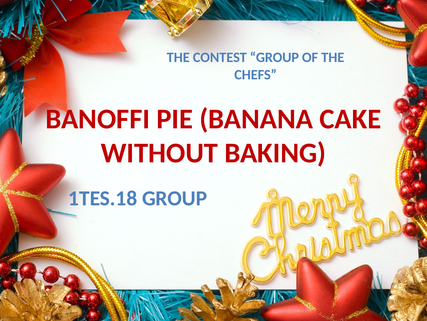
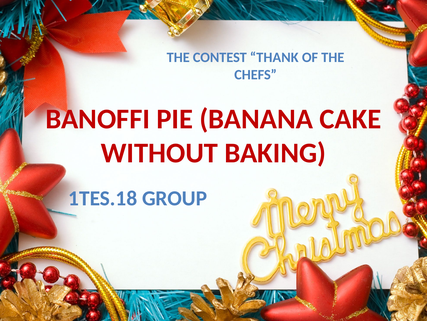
CONTEST GROUP: GROUP -> THANK
